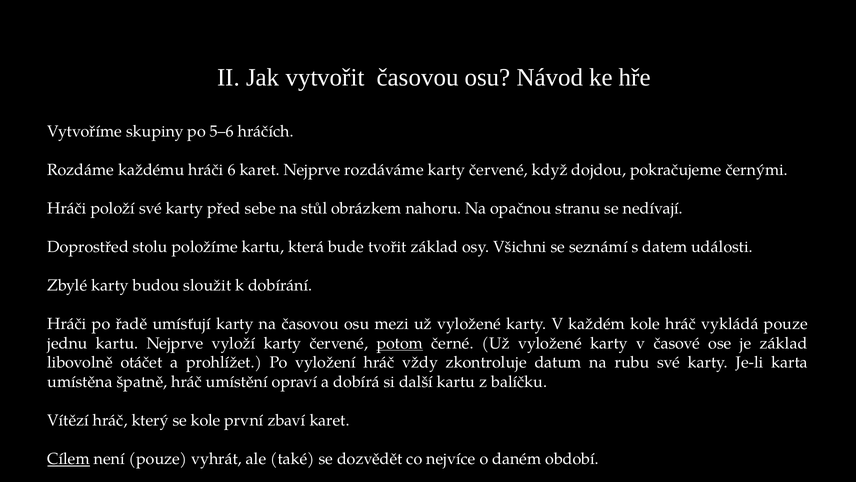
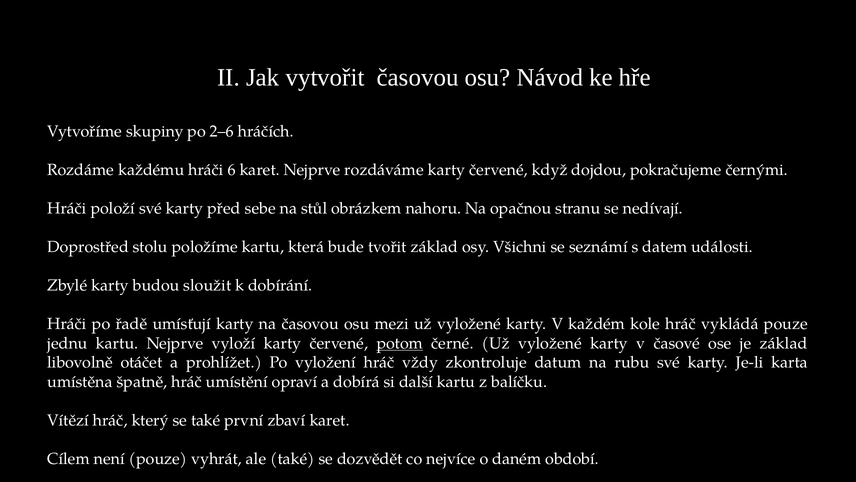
5–6: 5–6 -> 2–6
se kole: kole -> také
Cílem underline: present -> none
